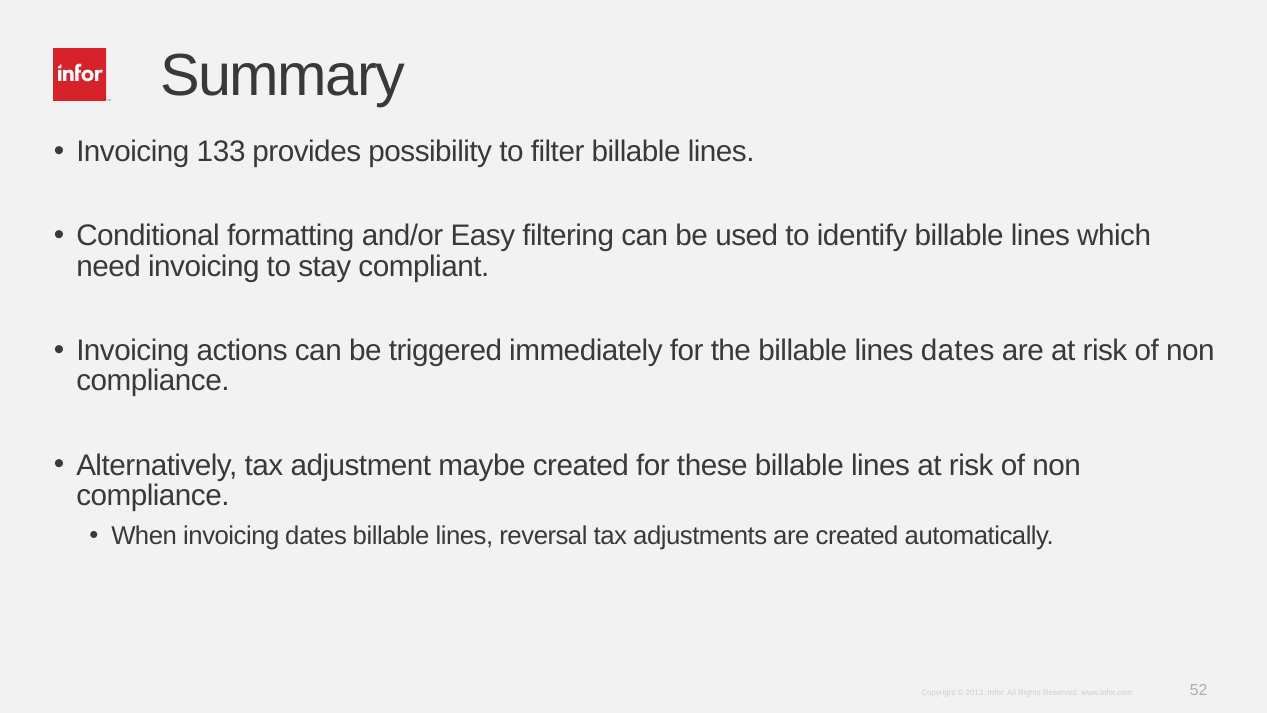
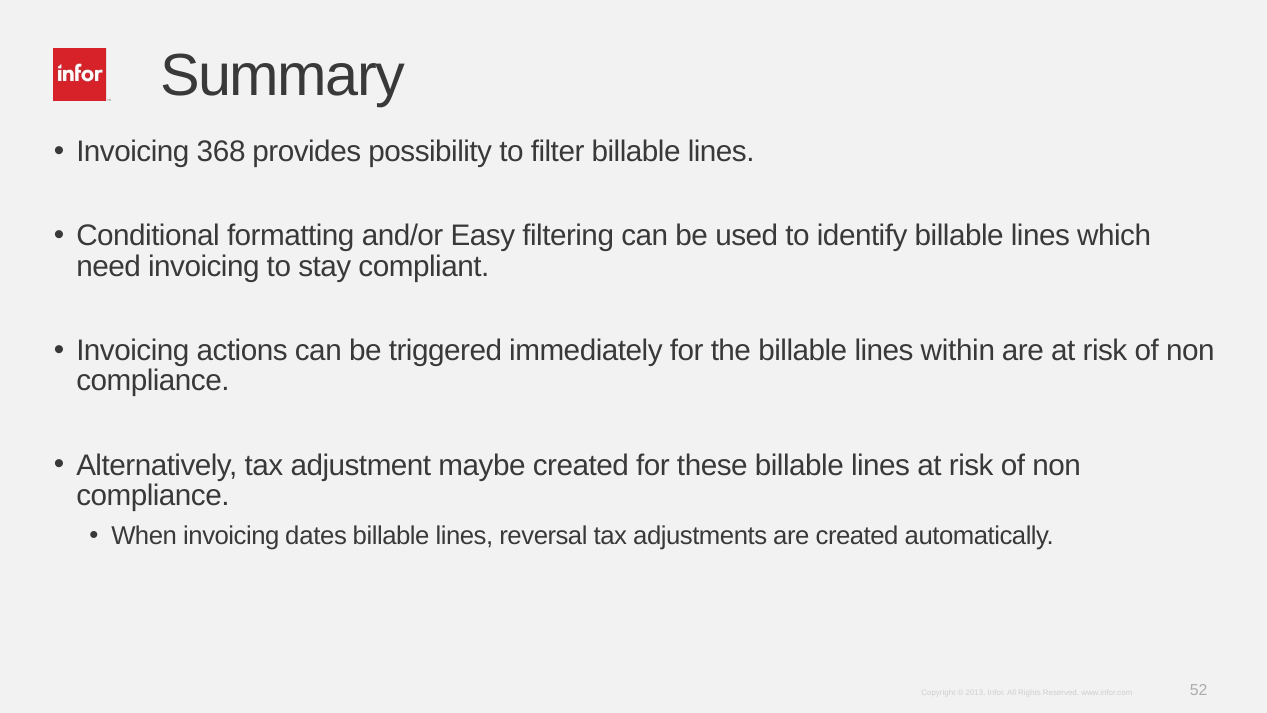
133: 133 -> 368
lines dates: dates -> within
